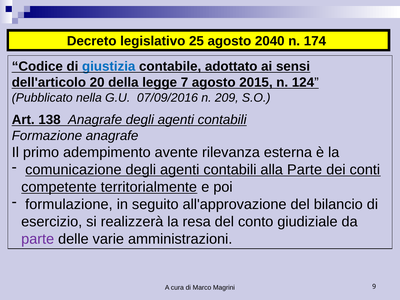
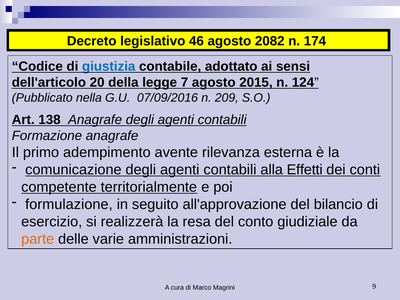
25: 25 -> 46
2040: 2040 -> 2082
alla Parte: Parte -> Effetti
parte at (38, 239) colour: purple -> orange
